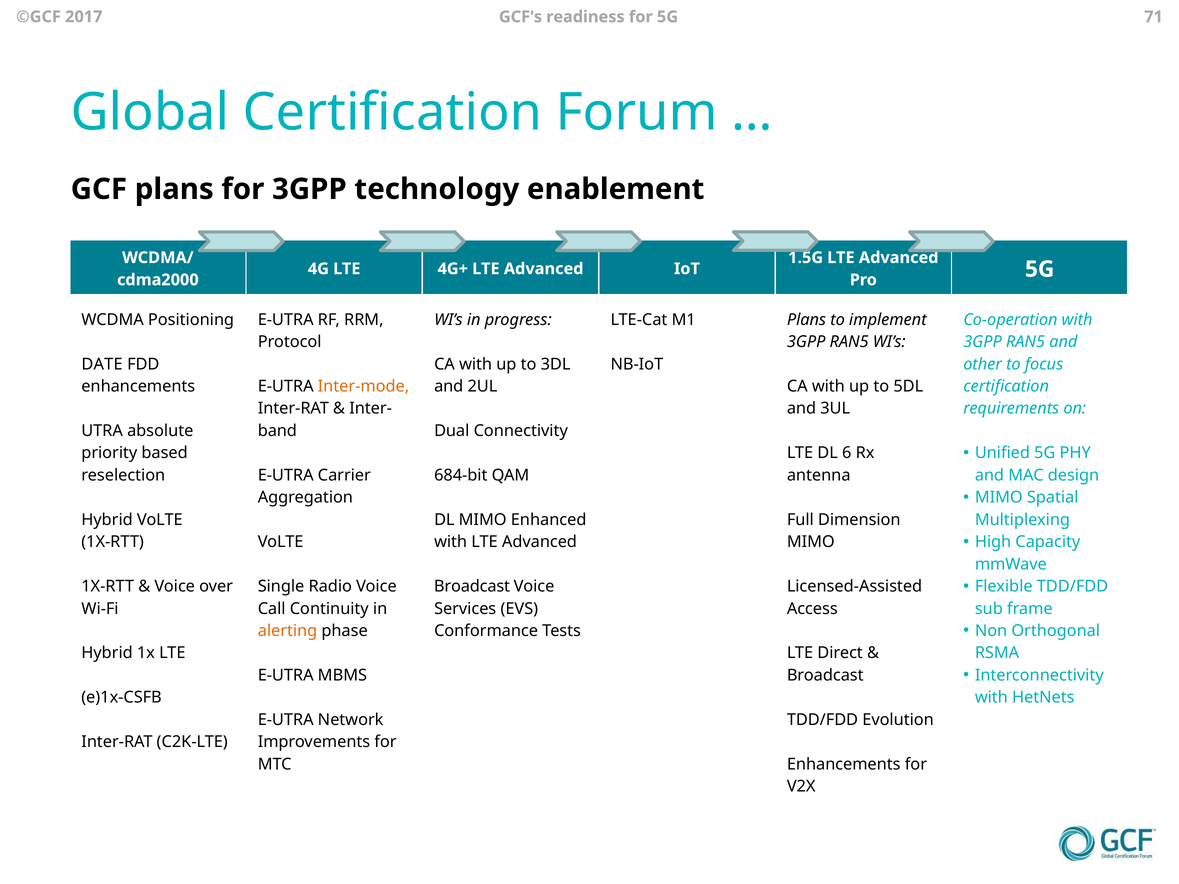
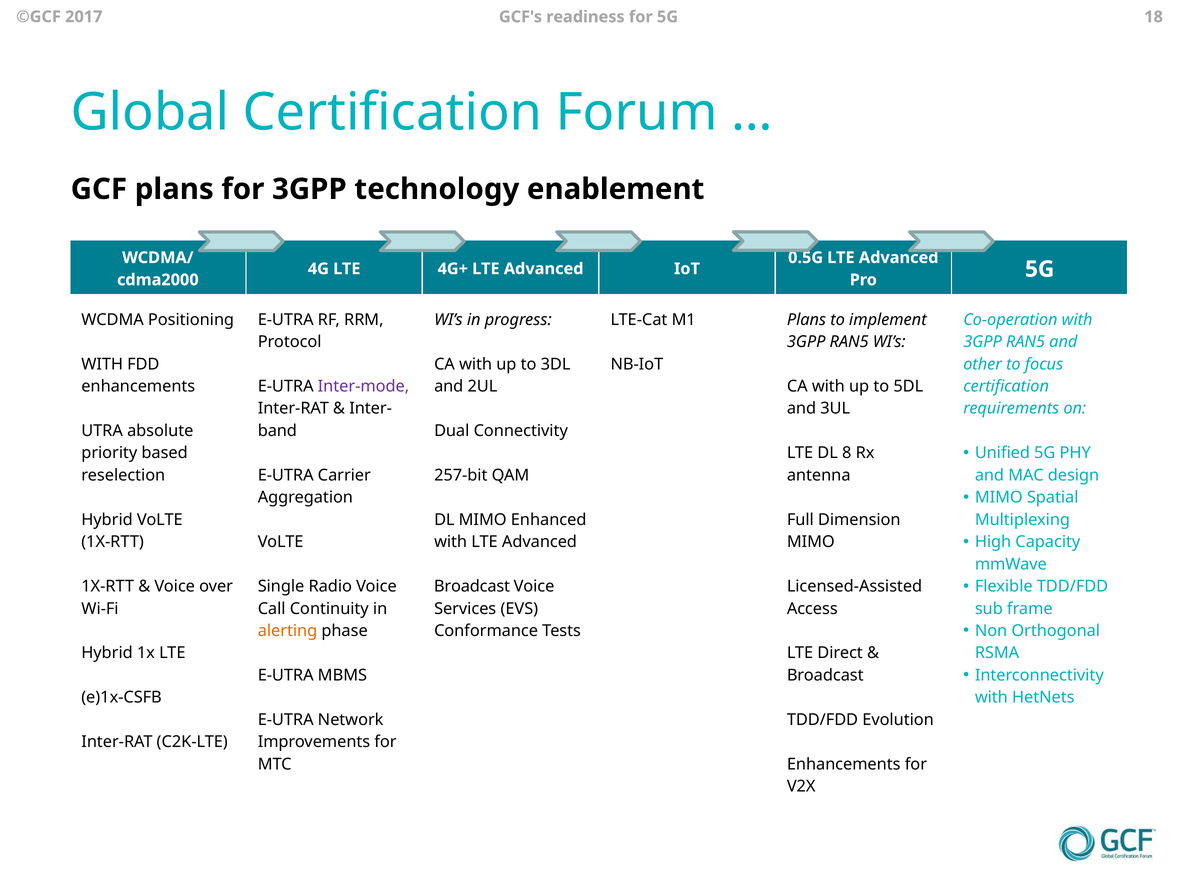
71: 71 -> 18
1.5G: 1.5G -> 0.5G
DATE at (102, 364): DATE -> WITH
Inter-mode colour: orange -> purple
6: 6 -> 8
684-bit: 684-bit -> 257-bit
